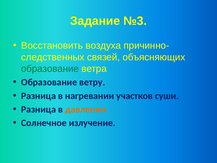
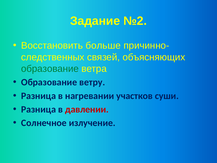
№3: №3 -> №2
воздуха: воздуха -> больше
давлении colour: orange -> red
